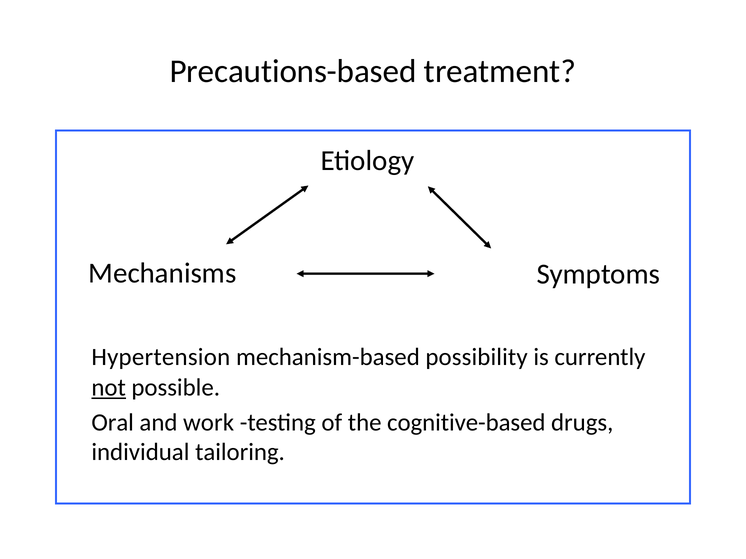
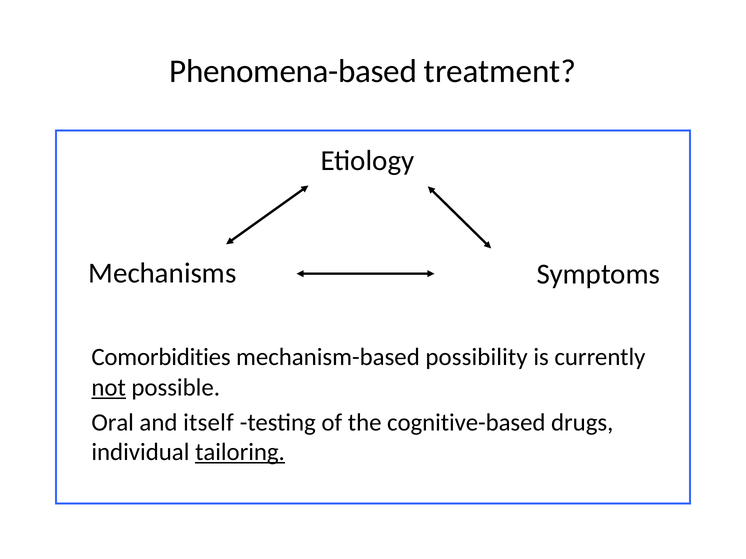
Precautions-based: Precautions-based -> Phenomena-based
Hypertension: Hypertension -> Comorbidities
work: work -> itself
tailoring underline: none -> present
